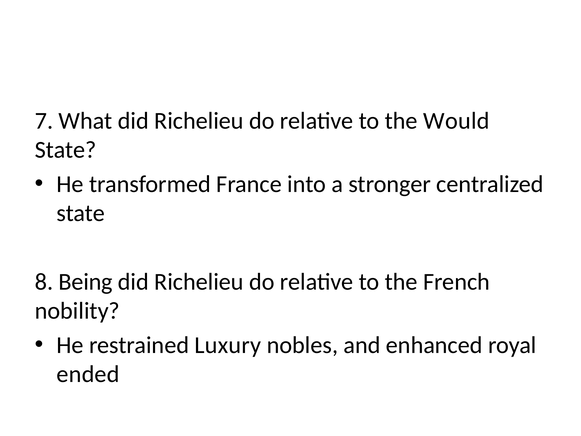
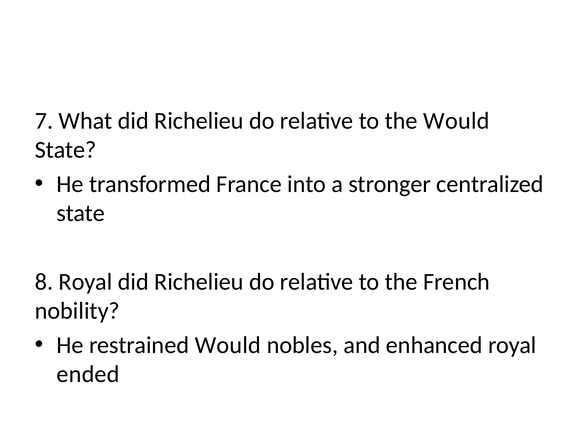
8 Being: Being -> Royal
restrained Luxury: Luxury -> Would
